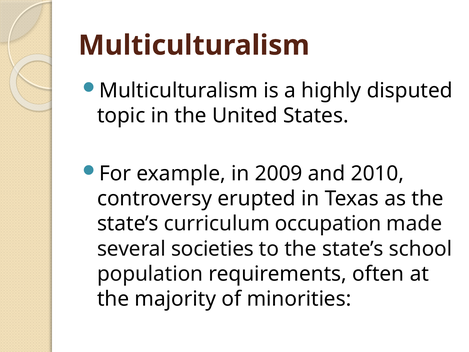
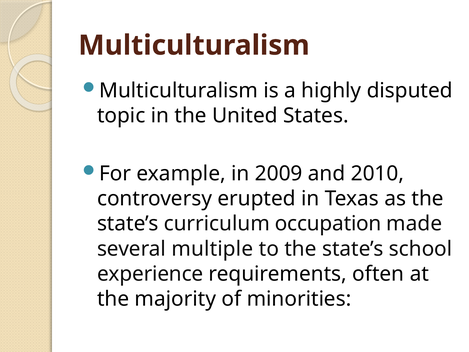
societies: societies -> multiple
population: population -> experience
